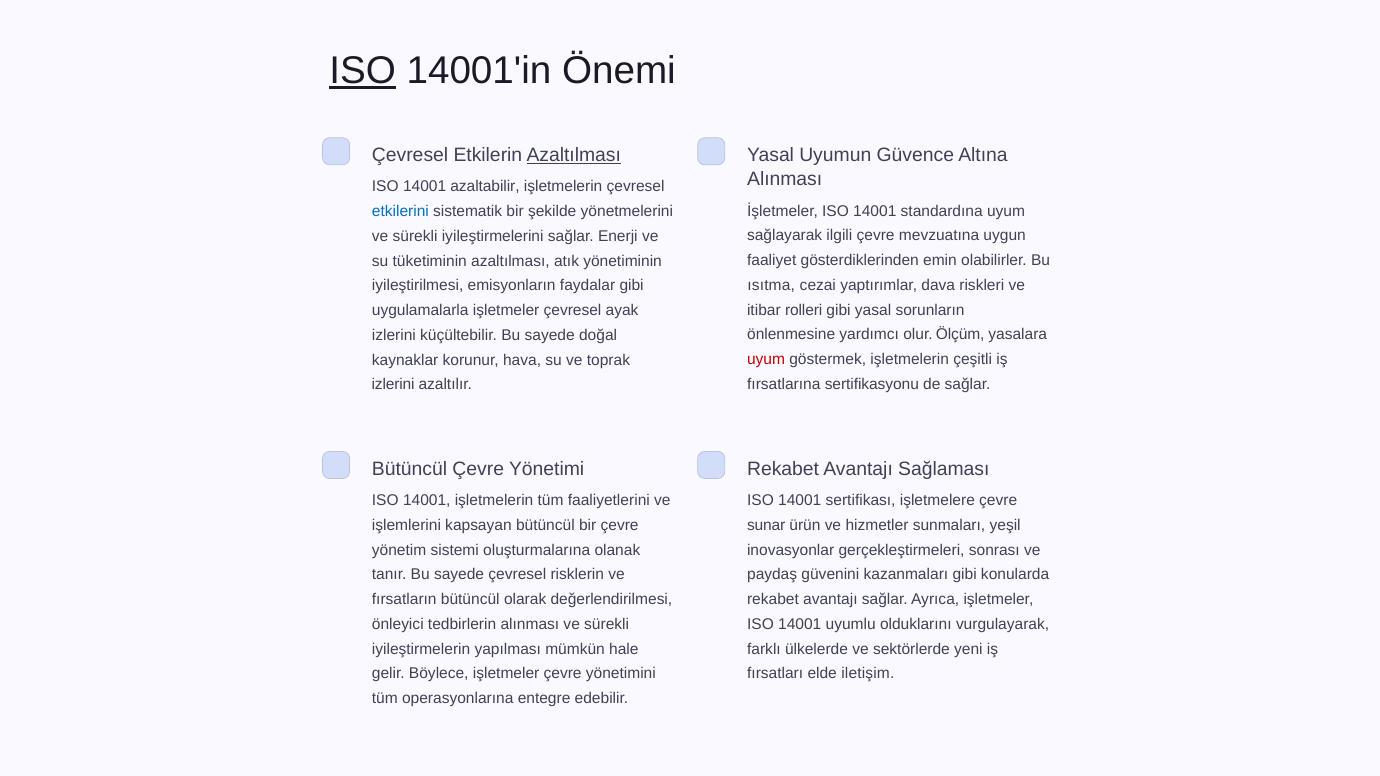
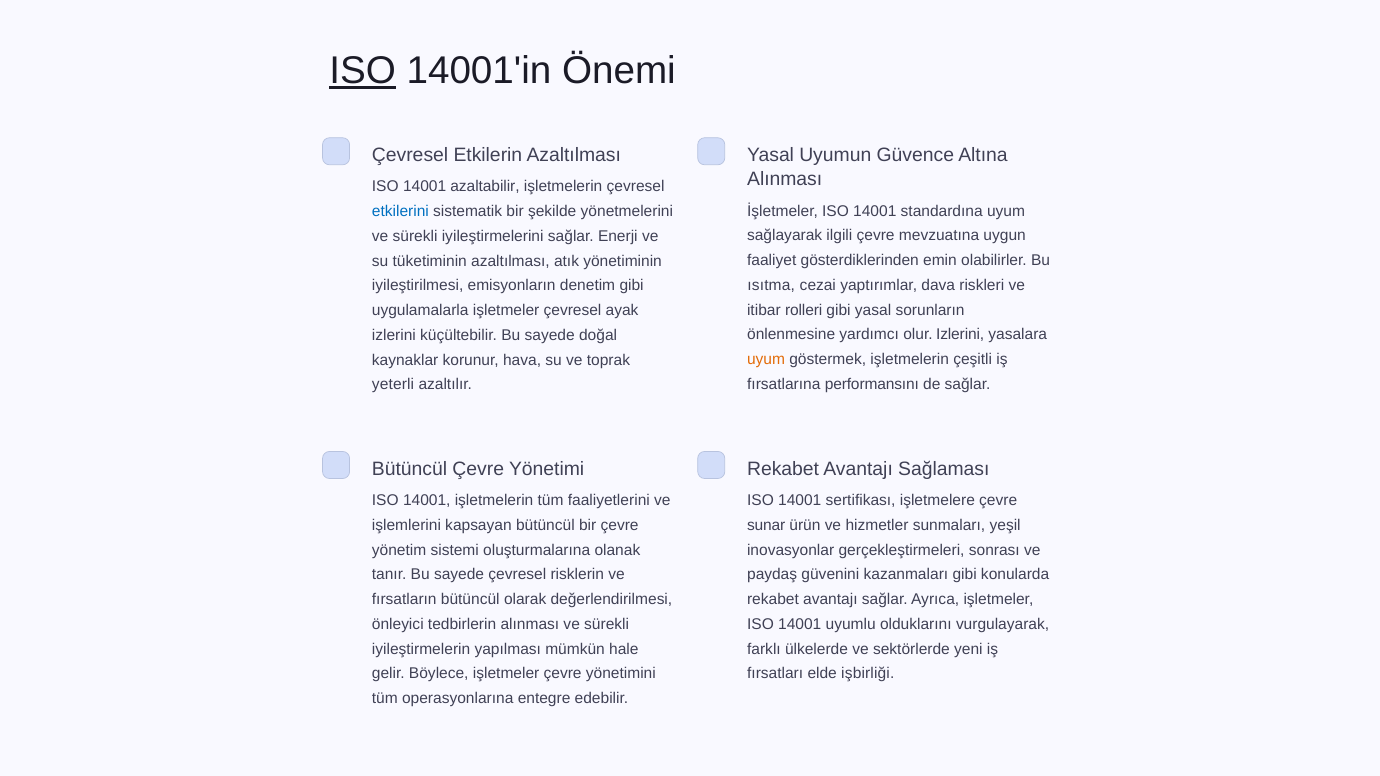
Azaltılması at (574, 155) underline: present -> none
faydalar: faydalar -> denetim
olur Ölçüm: Ölçüm -> Izlerini
uyum at (766, 360) colour: red -> orange
sertifikasyonu: sertifikasyonu -> performansını
izlerini at (393, 385): izlerini -> yeterli
iletişim: iletişim -> işbirliği
